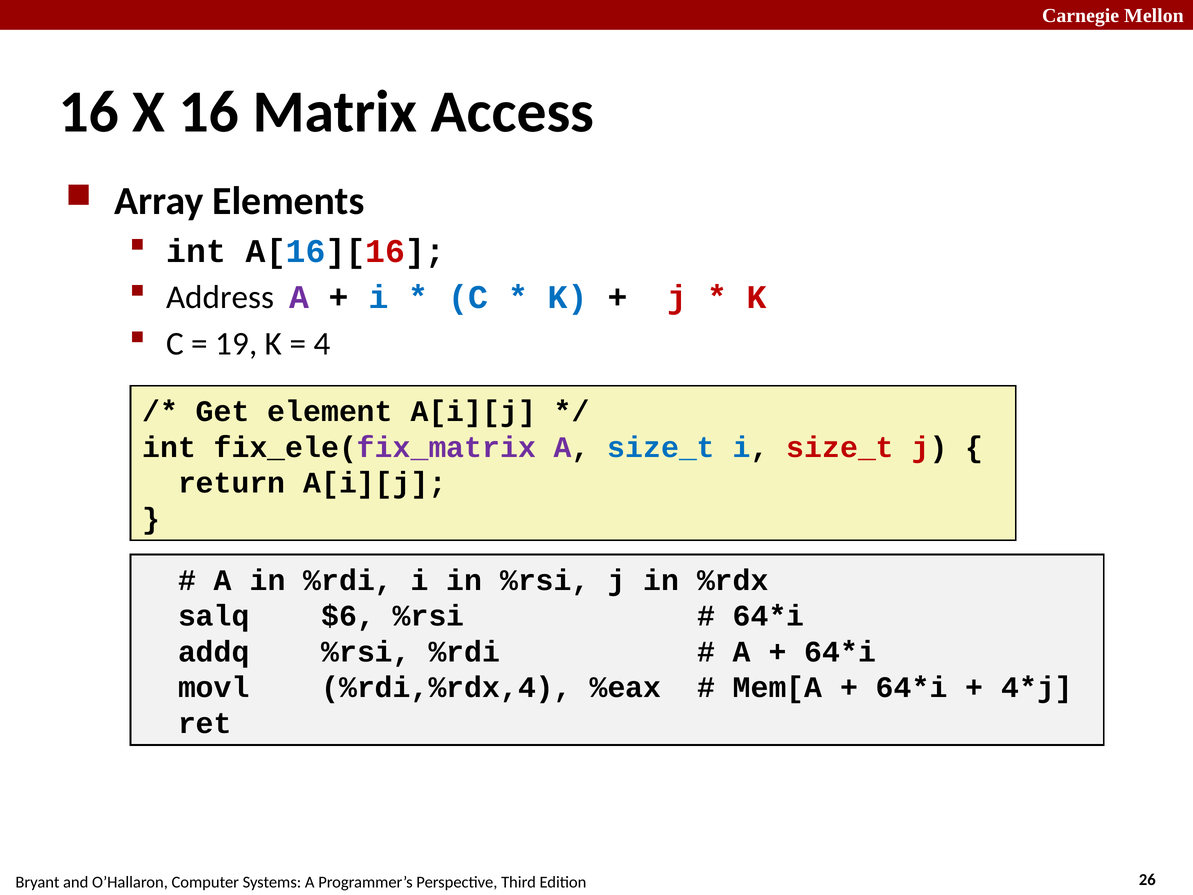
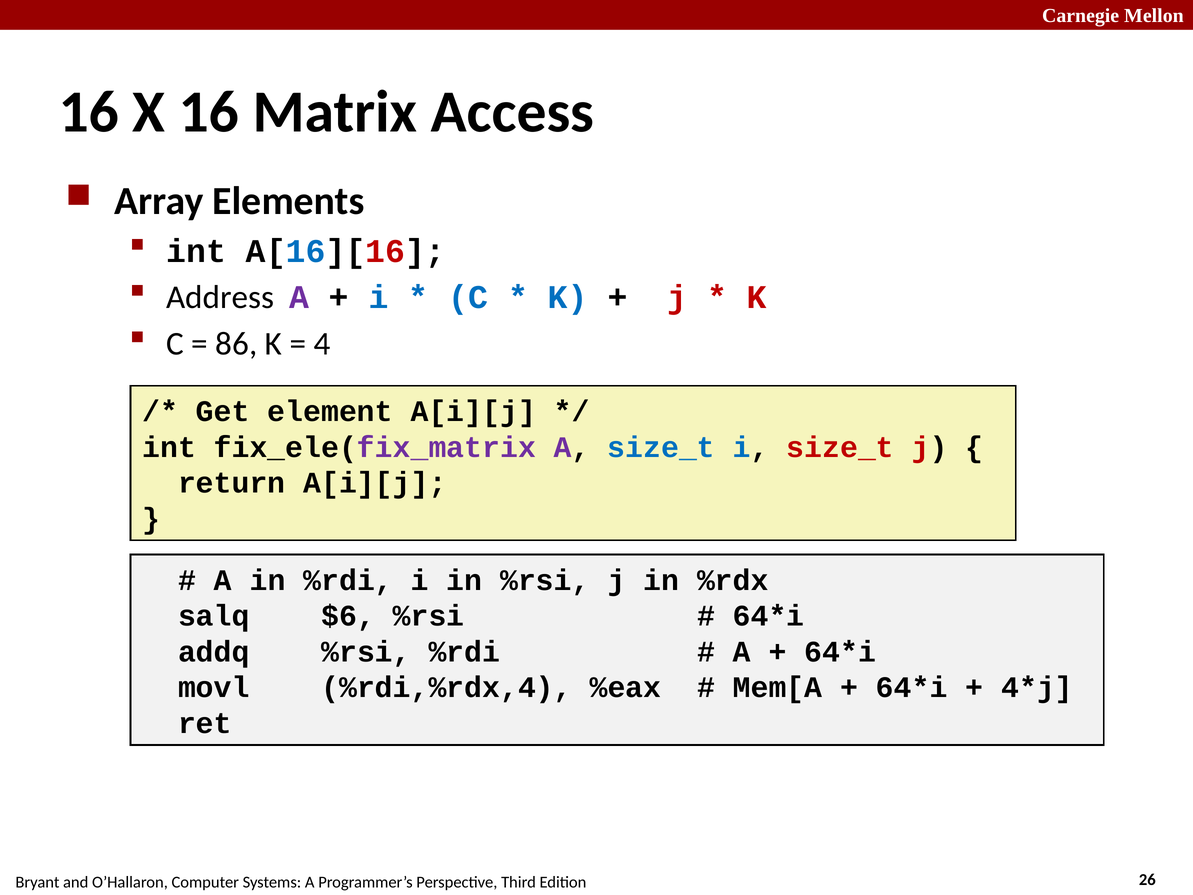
19: 19 -> 86
